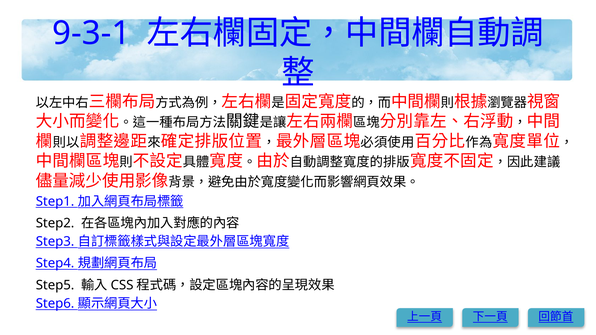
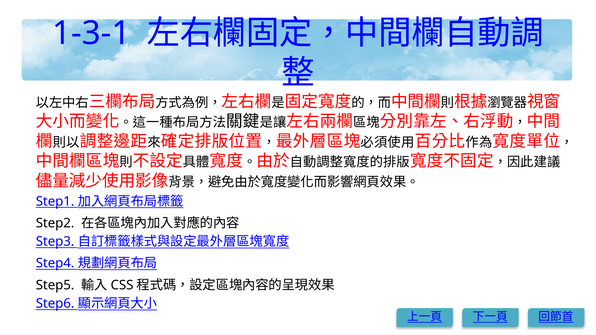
9-3-1: 9-3-1 -> 1-3-1
